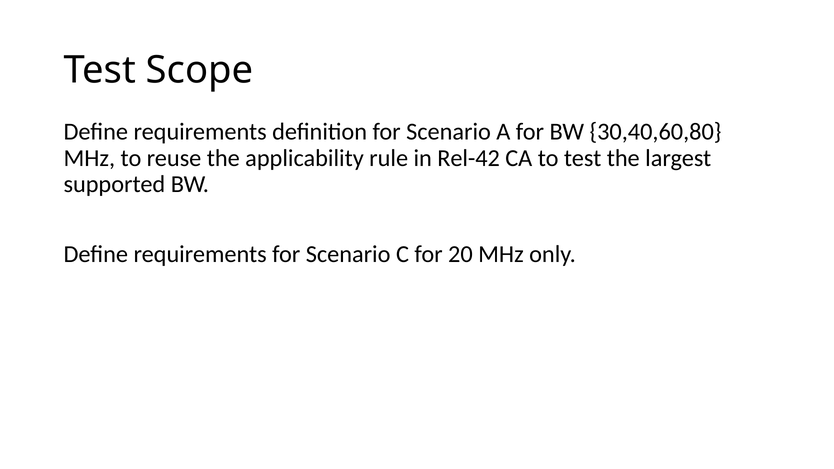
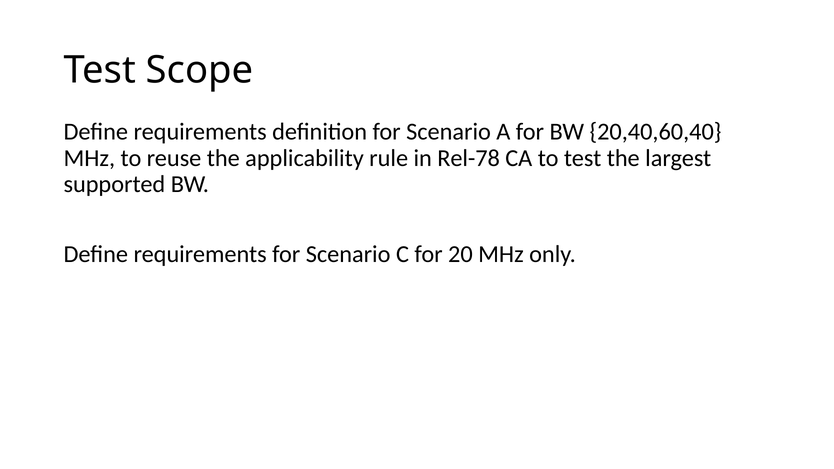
30,40,60,80: 30,40,60,80 -> 20,40,60,40
Rel-42: Rel-42 -> Rel-78
